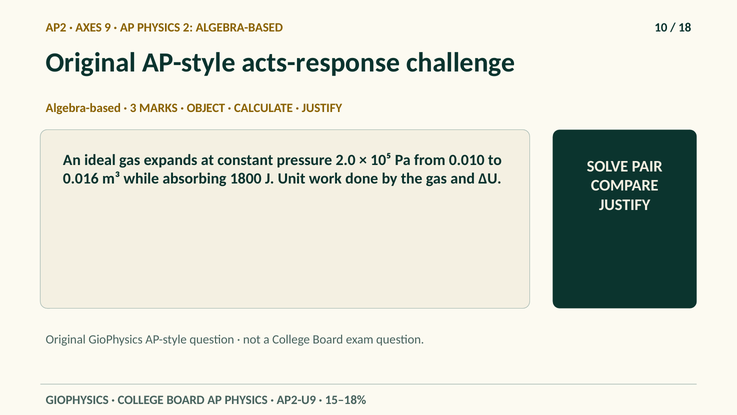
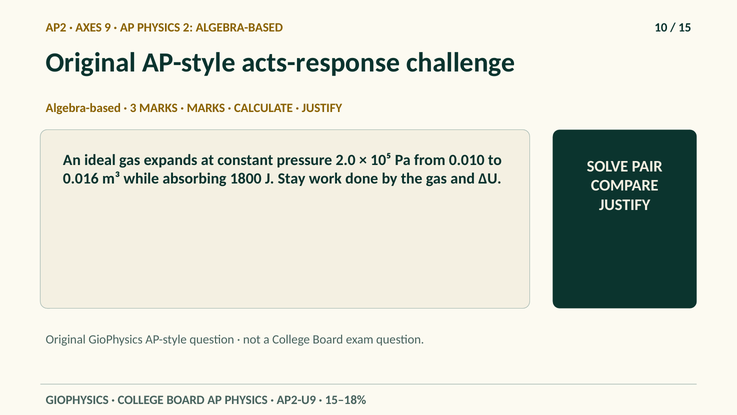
18: 18 -> 15
OBJECT at (206, 108): OBJECT -> MARKS
Unit: Unit -> Stay
